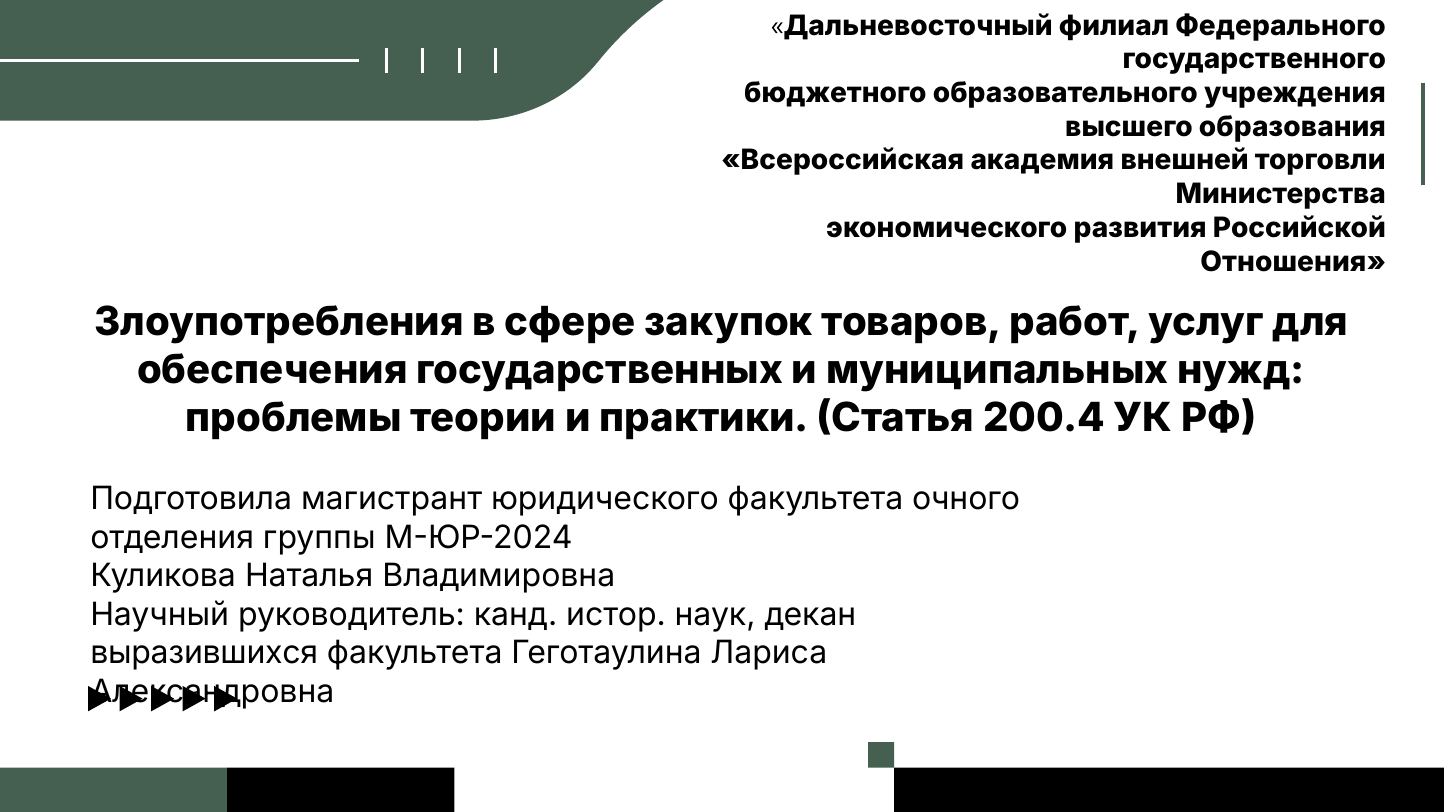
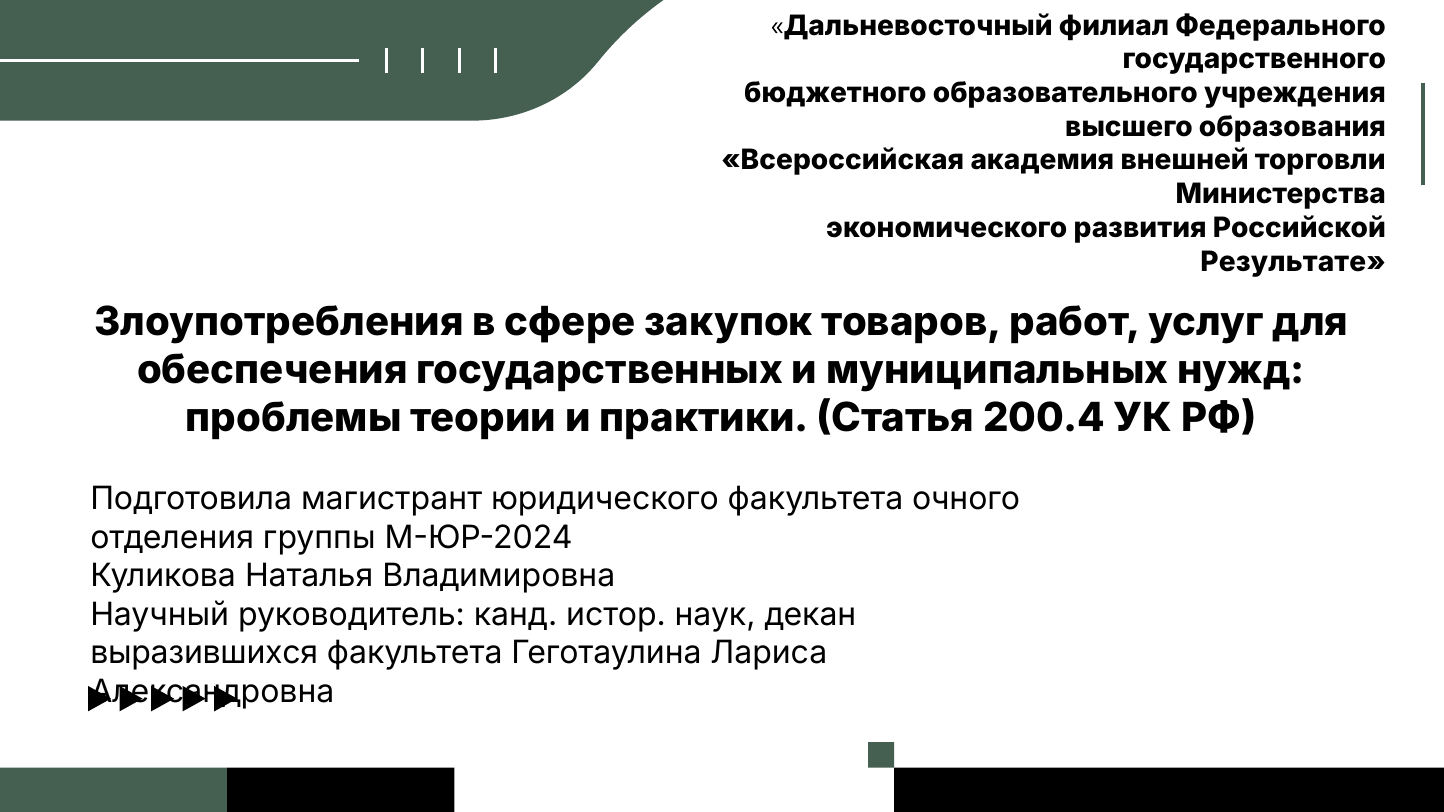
Отношения: Отношения -> Результате
